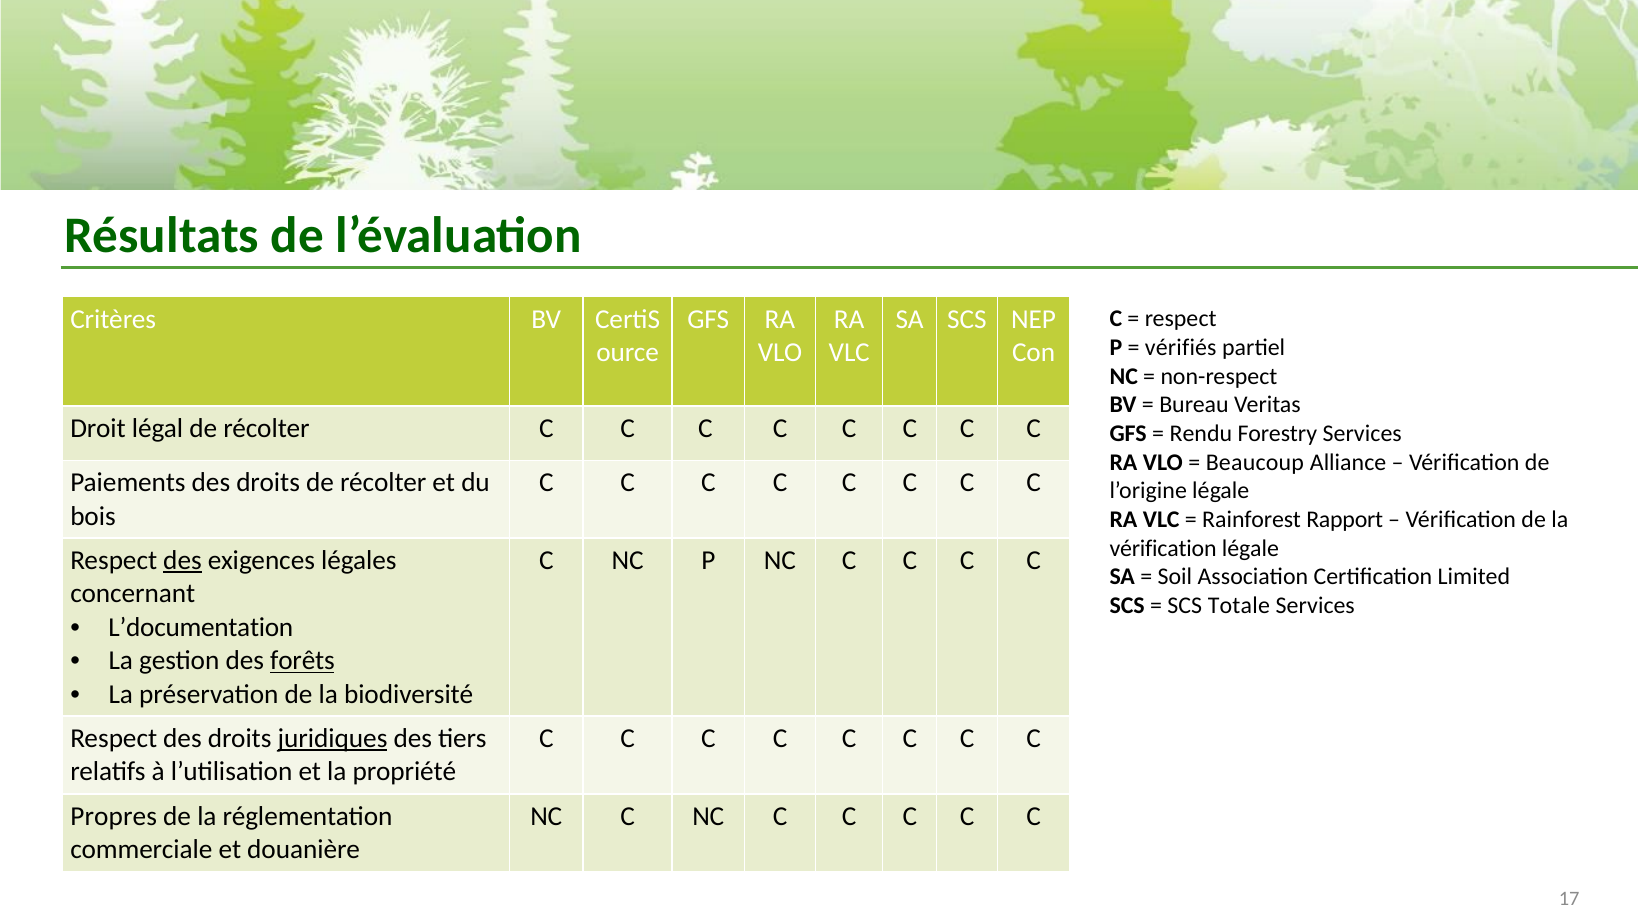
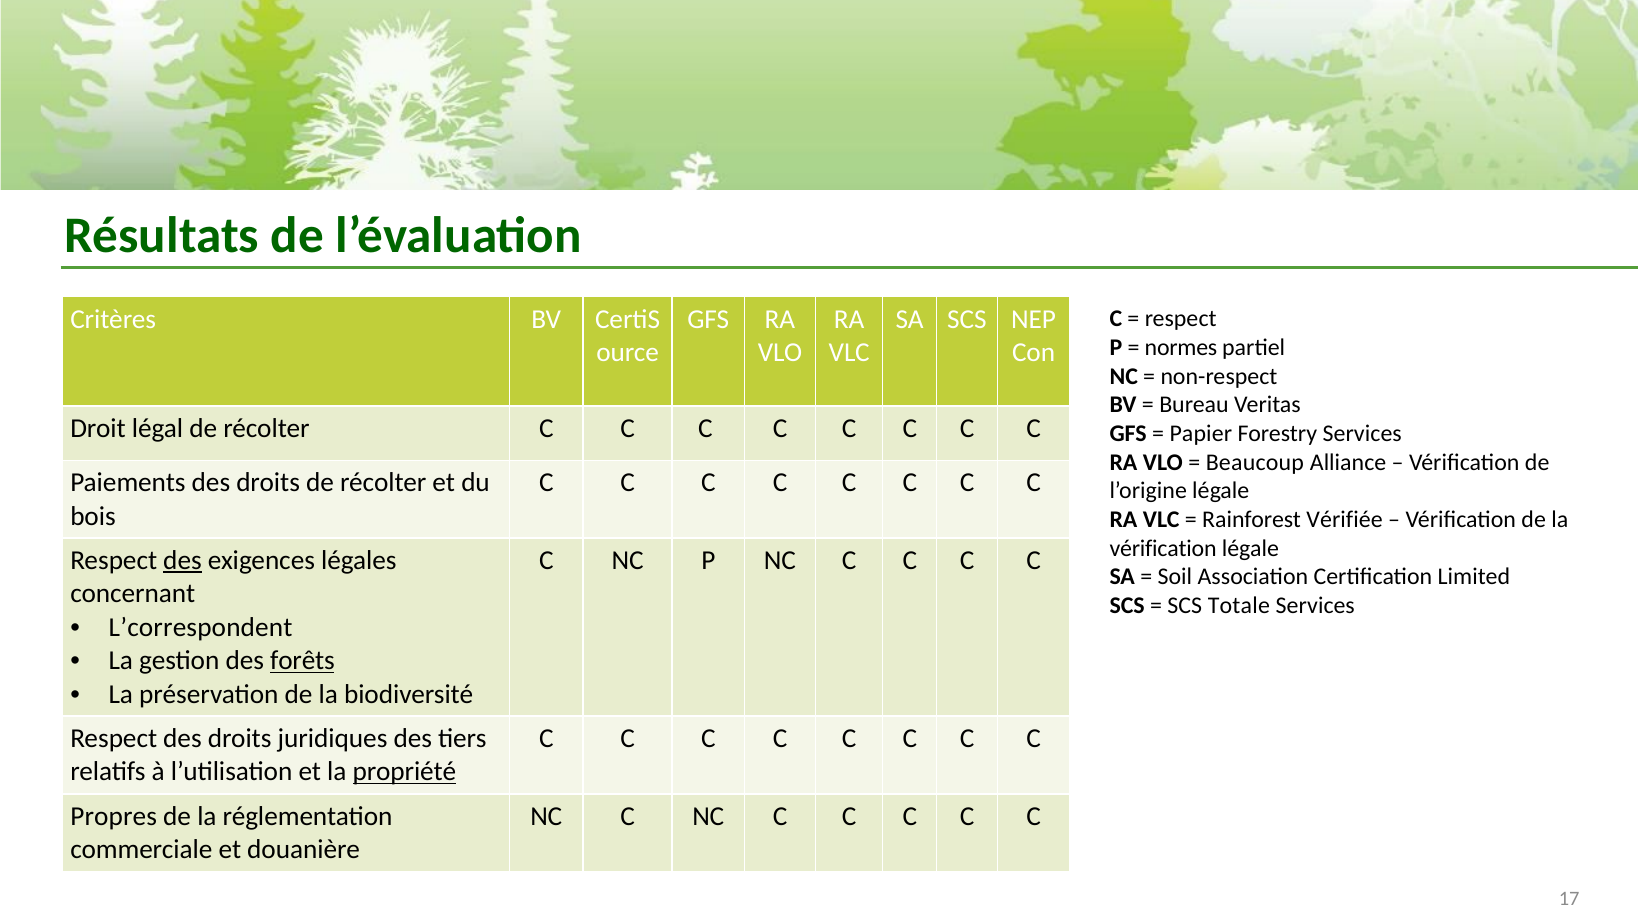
vérifiés: vérifiés -> normes
Rendu: Rendu -> Papier
Rapport: Rapport -> Vérifiée
L’documentation: L’documentation -> L’correspondent
juridiques underline: present -> none
propriété underline: none -> present
